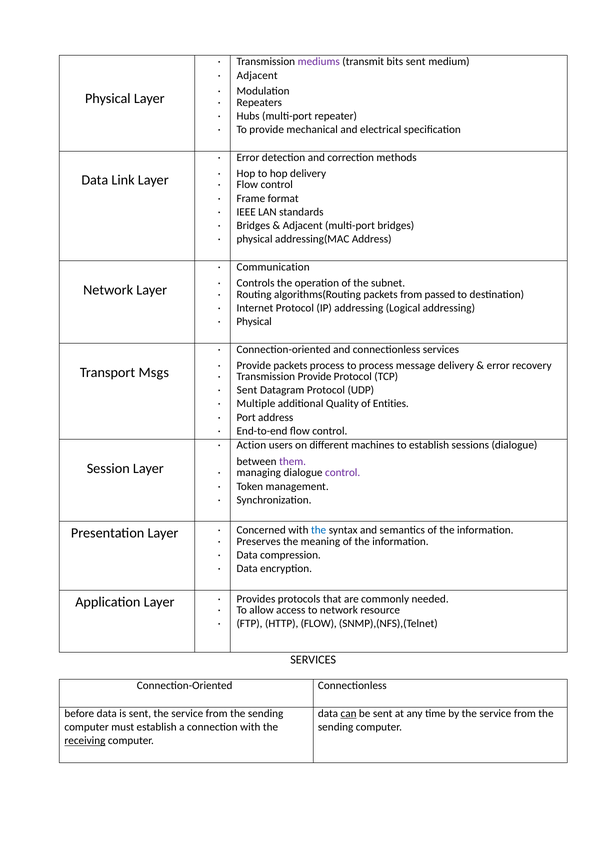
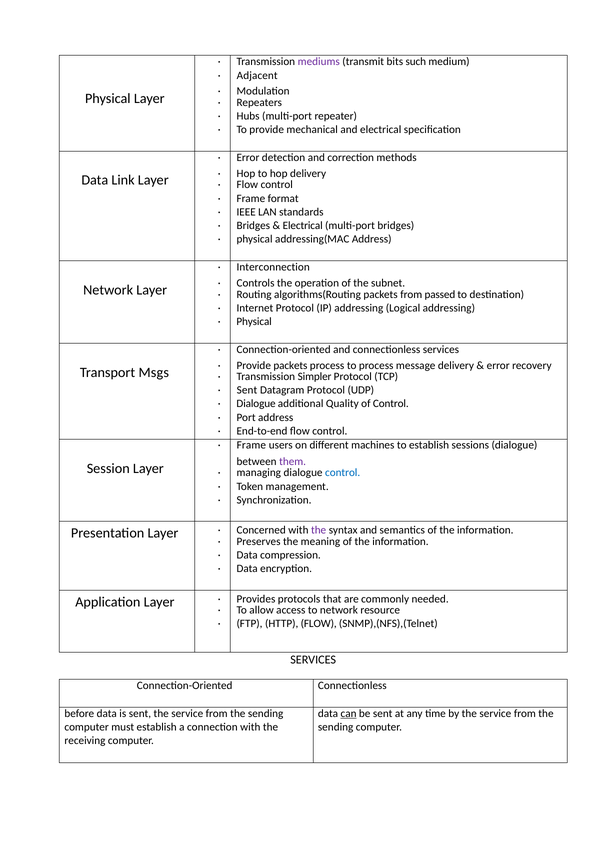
bits sent: sent -> such
Adjacent at (303, 225): Adjacent -> Electrical
Communication: Communication -> Interconnection
Transmission Provide: Provide -> Simpler
Multiple at (256, 404): Multiple -> Dialogue
of Entities: Entities -> Control
Action at (251, 445): Action -> Frame
control at (343, 472) colour: purple -> blue
the at (319, 530) colour: blue -> purple
receiving underline: present -> none
